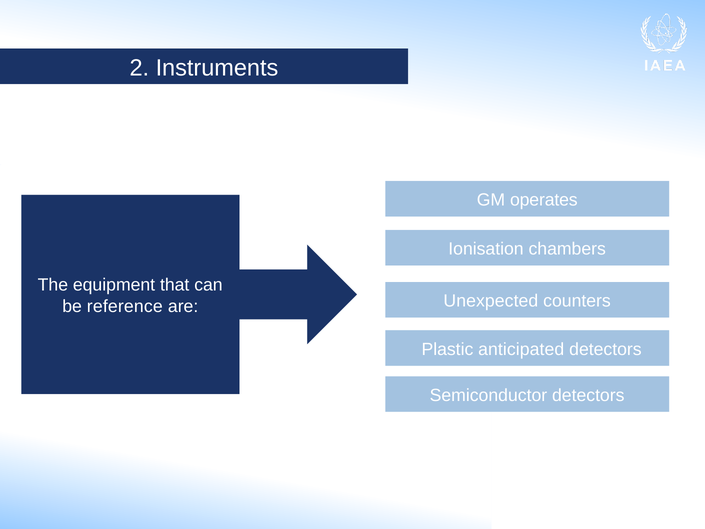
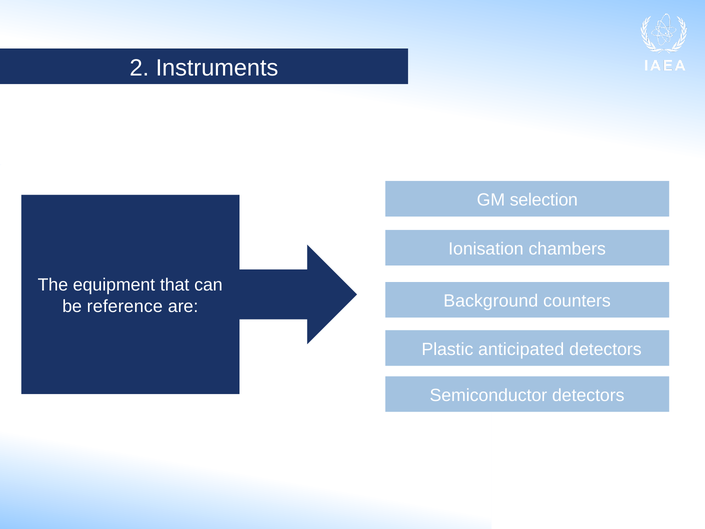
operates: operates -> selection
Unexpected: Unexpected -> Background
